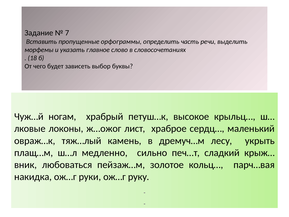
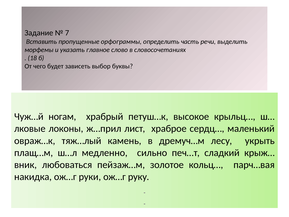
ж…ожог: ж…ожог -> ж…прил
